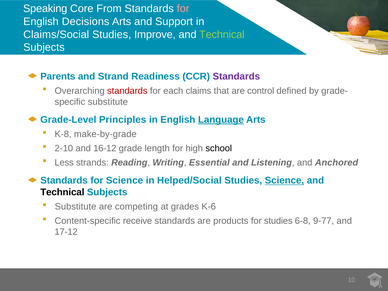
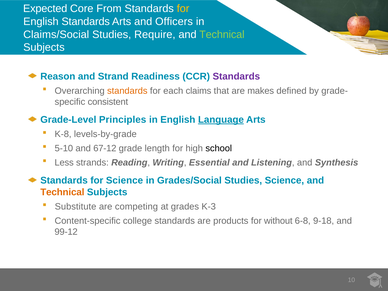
Speaking: Speaking -> Expected
for at (183, 9) colour: pink -> yellow
English Decisions: Decisions -> Standards
Support: Support -> Officers
Improve: Improve -> Require
Parents: Parents -> Reason
standards at (127, 91) colour: red -> orange
control: control -> makes
substitute at (108, 102): substitute -> consistent
make-by-grade: make-by-grade -> levels-by-grade
2-10: 2-10 -> 5-10
16-12: 16-12 -> 67-12
Anchored: Anchored -> Synthesis
Helped/Social: Helped/Social -> Grades/Social
Science at (284, 181) underline: present -> none
Technical at (62, 192) colour: black -> orange
K-6: K-6 -> K-3
receive: receive -> college
for studies: studies -> without
9-77: 9-77 -> 9-18
17-12: 17-12 -> 99-12
